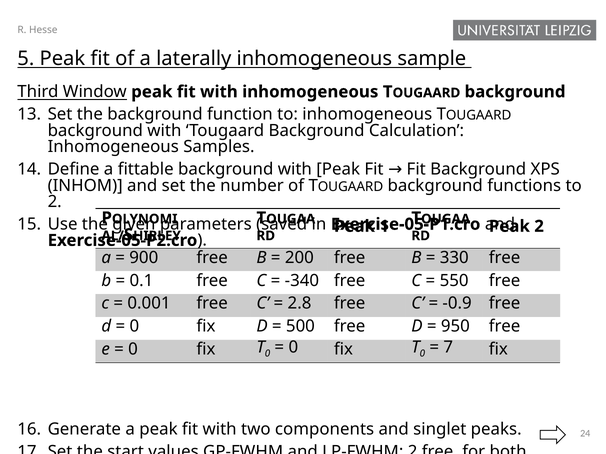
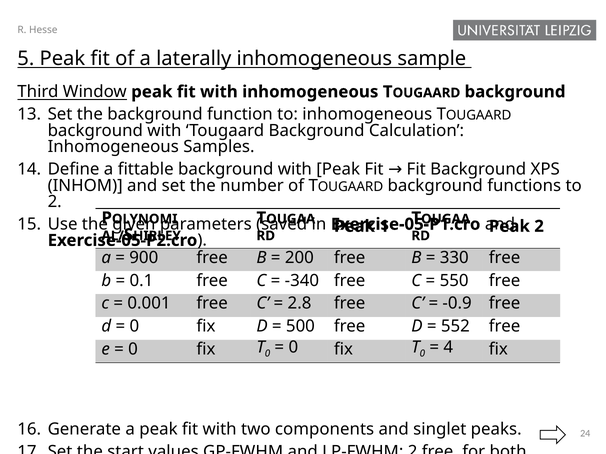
950: 950 -> 552
7 at (448, 347): 7 -> 4
